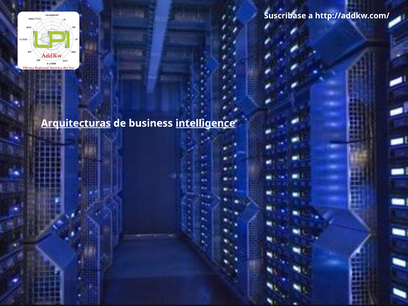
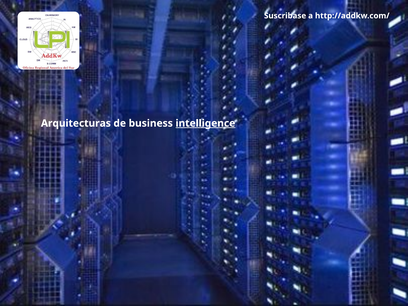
Arquitecturas underline: present -> none
